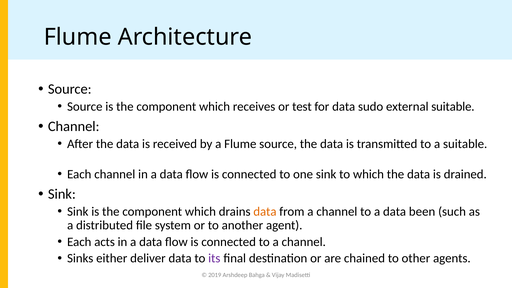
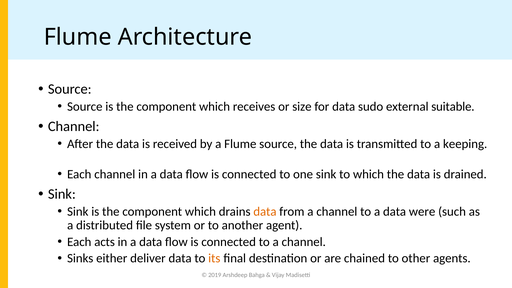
test: test -> size
a suitable: suitable -> keeping
been: been -> were
its colour: purple -> orange
